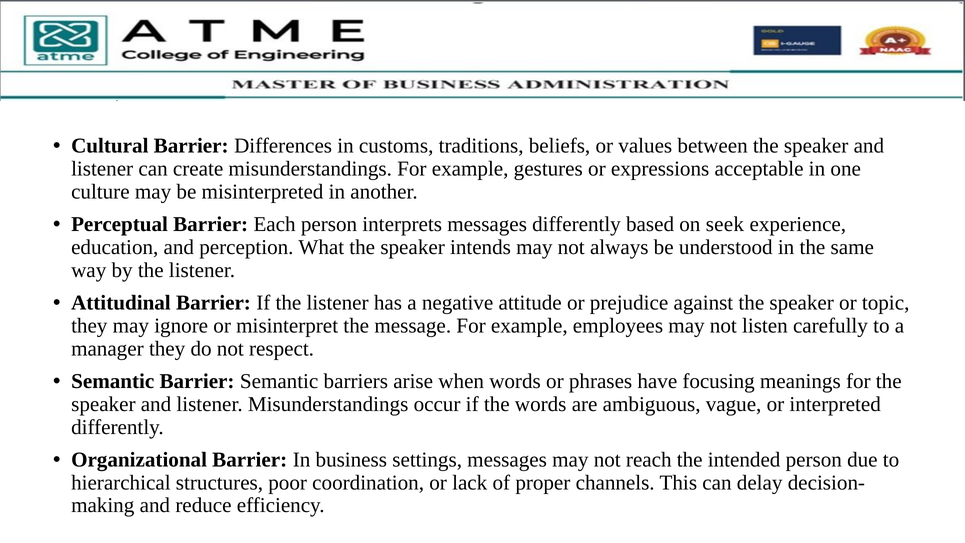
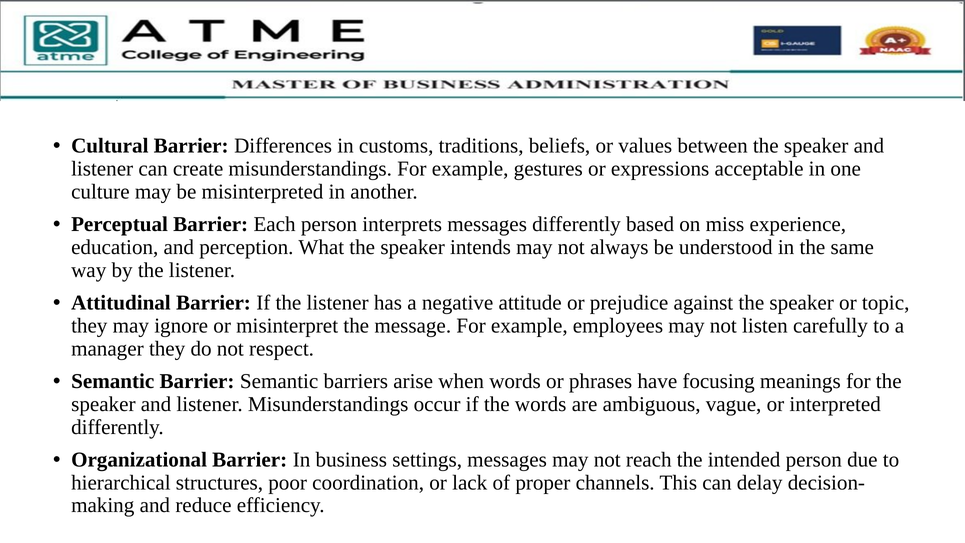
seek: seek -> miss
